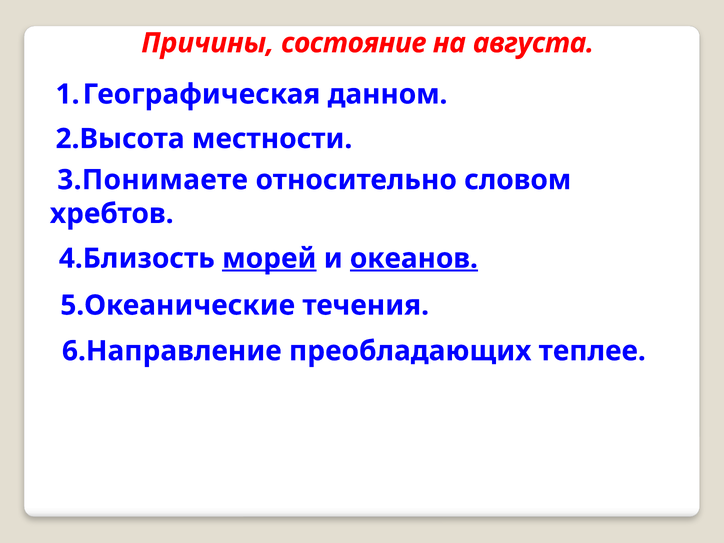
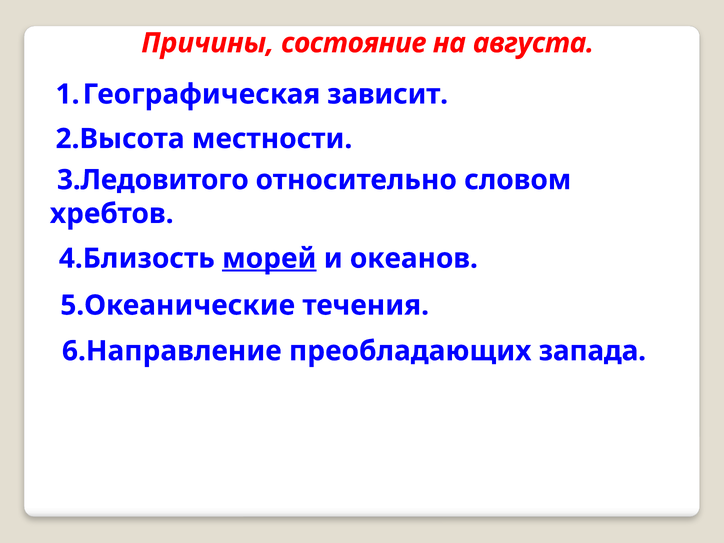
данном: данном -> зависит
3.Понимаете: 3.Понимаете -> 3.Ледовитого
океанов underline: present -> none
теплее: теплее -> запада
